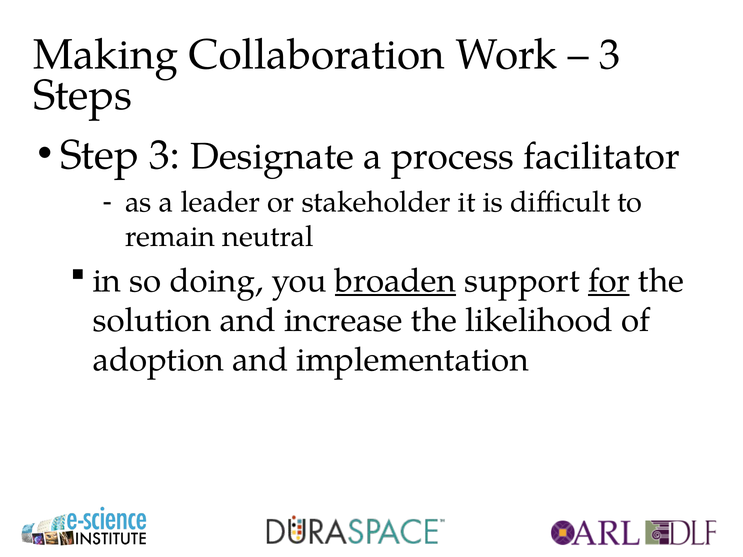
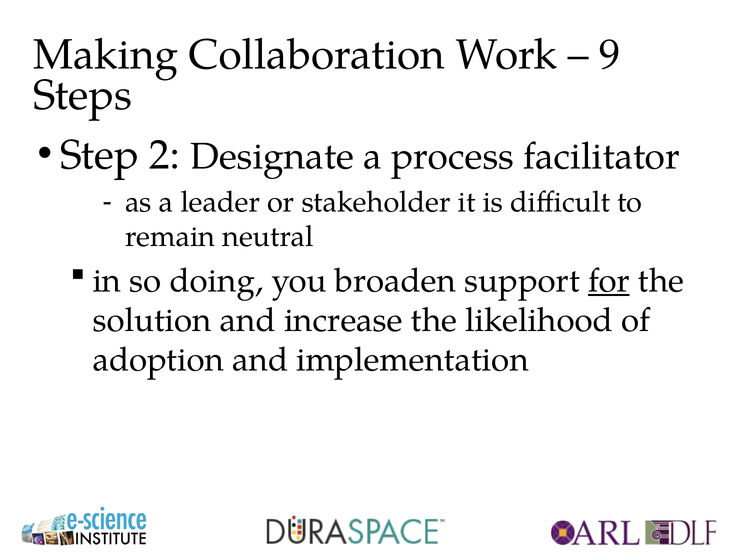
3 at (610, 55): 3 -> 9
Step 3: 3 -> 2
broaden underline: present -> none
